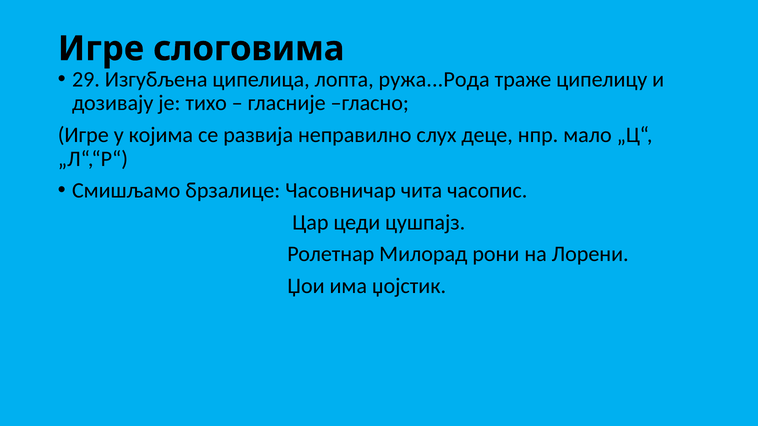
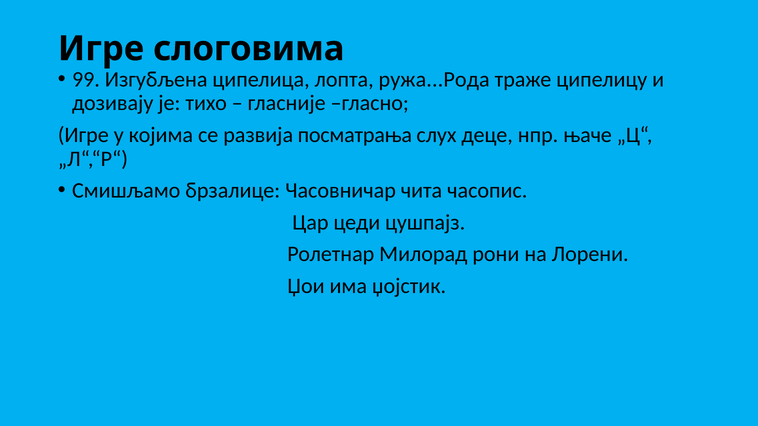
29: 29 -> 99
неправилно: неправилно -> посматрања
мало: мало -> њаче
